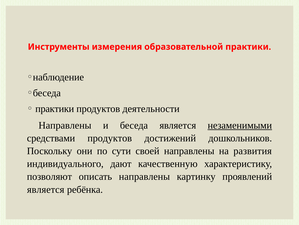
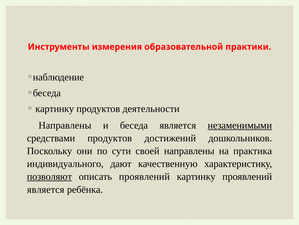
практики at (55, 108): практики -> картинку
развития: развития -> практика
позволяют underline: none -> present
описать направлены: направлены -> проявлений
